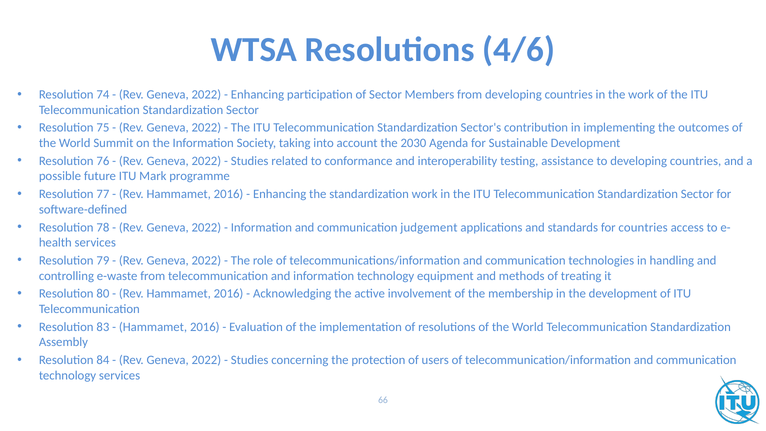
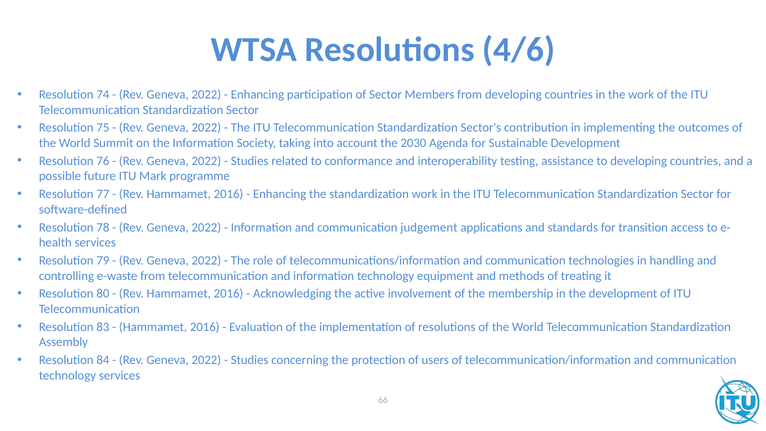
for countries: countries -> transition
